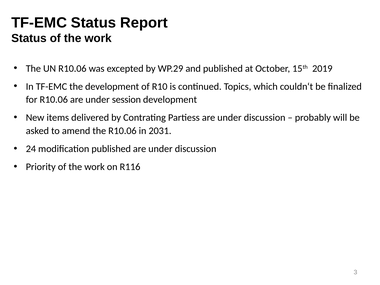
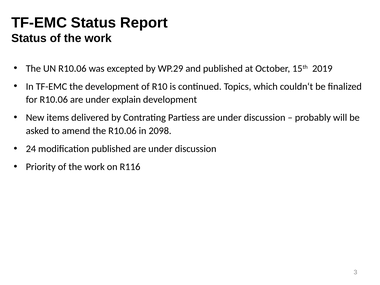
session: session -> explain
2031: 2031 -> 2098
